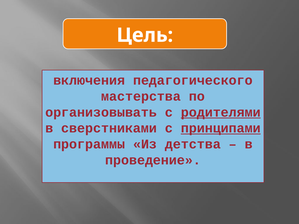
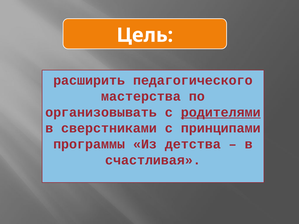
включения: включения -> расширить
принципами underline: present -> none
проведение: проведение -> счастливая
